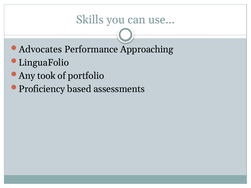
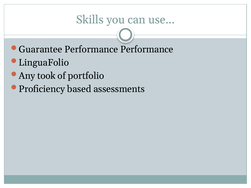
Advocates: Advocates -> Guarantee
Performance Approaching: Approaching -> Performance
